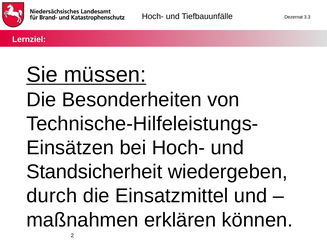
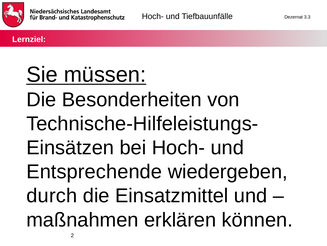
Standsicherheit: Standsicherheit -> Entsprechende
